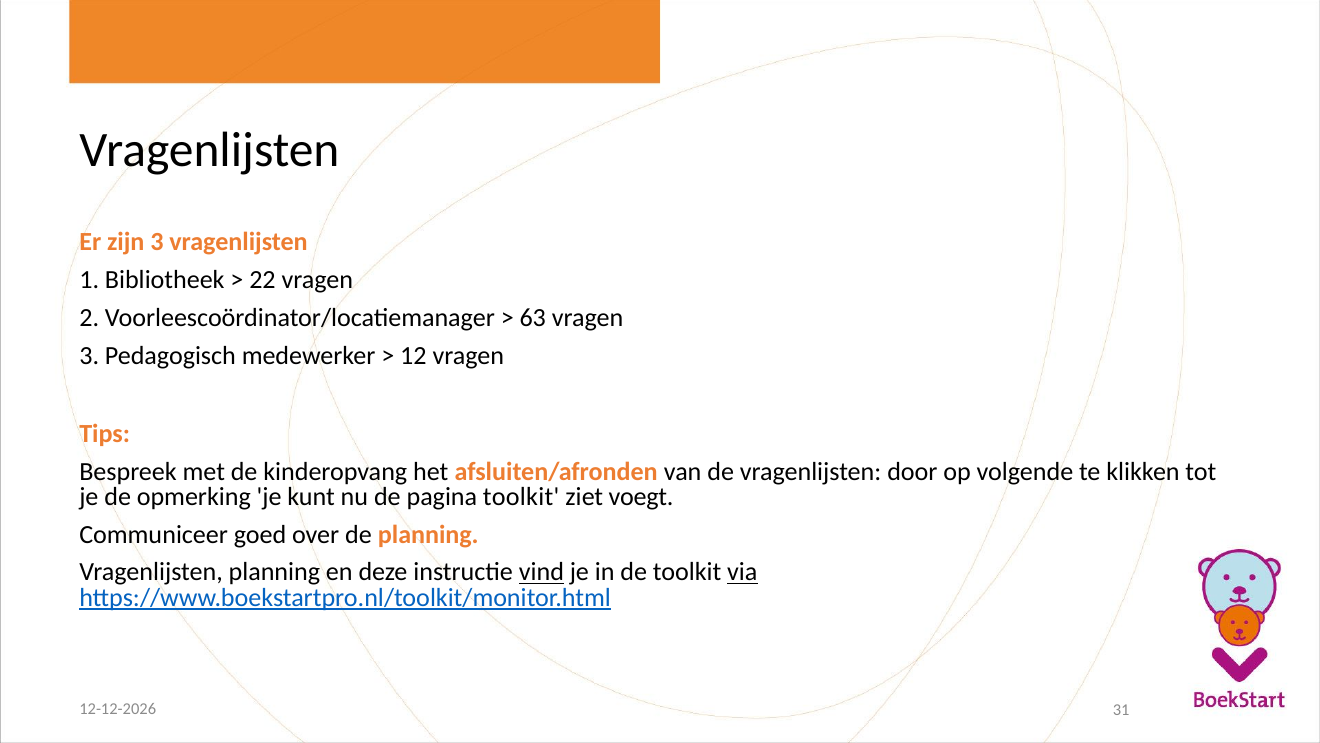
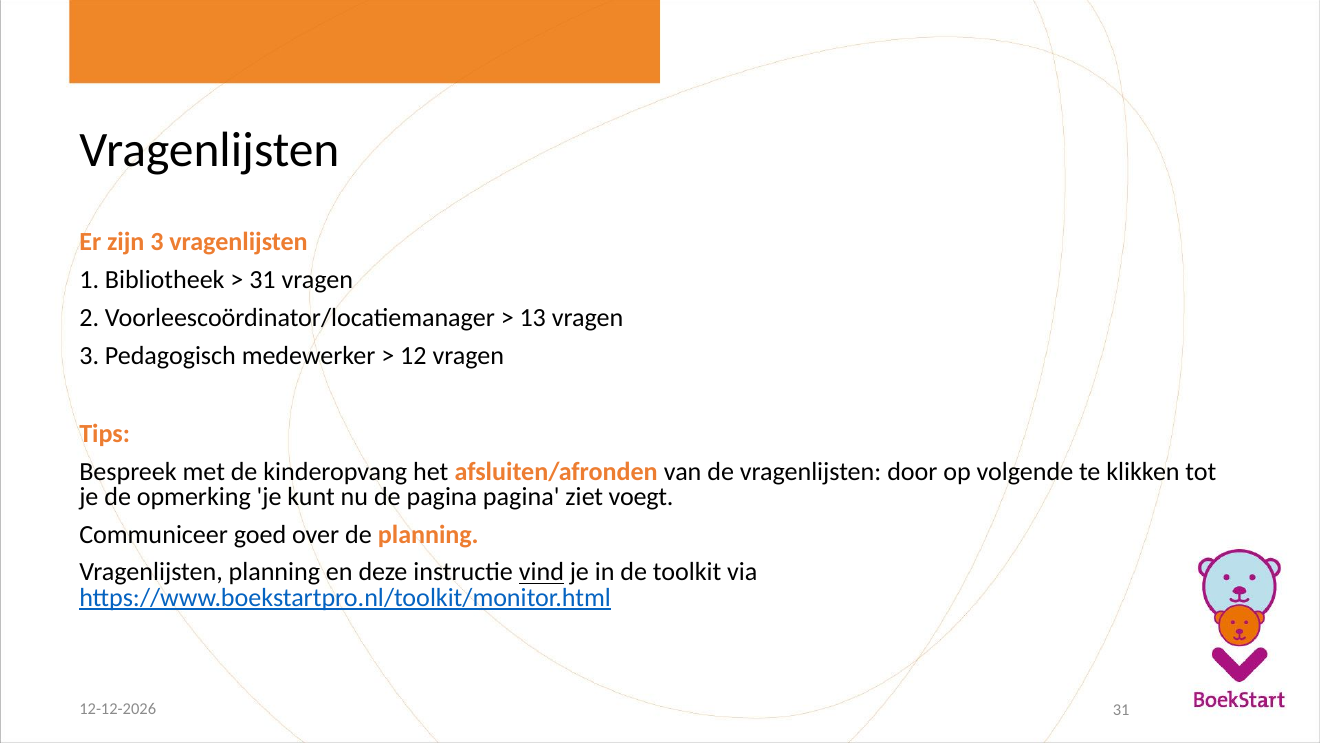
22 at (262, 280): 22 -> 31
63: 63 -> 13
pagina toolkit: toolkit -> pagina
via underline: present -> none
